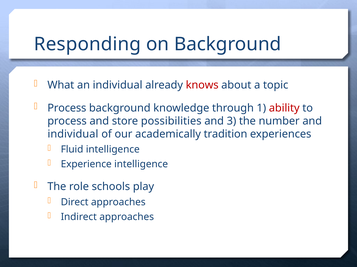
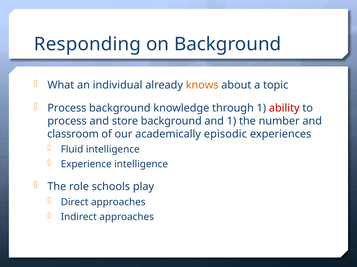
knows colour: red -> orange
store possibilities: possibilities -> background
and 3: 3 -> 1
individual at (73, 134): individual -> classroom
tradition: tradition -> episodic
